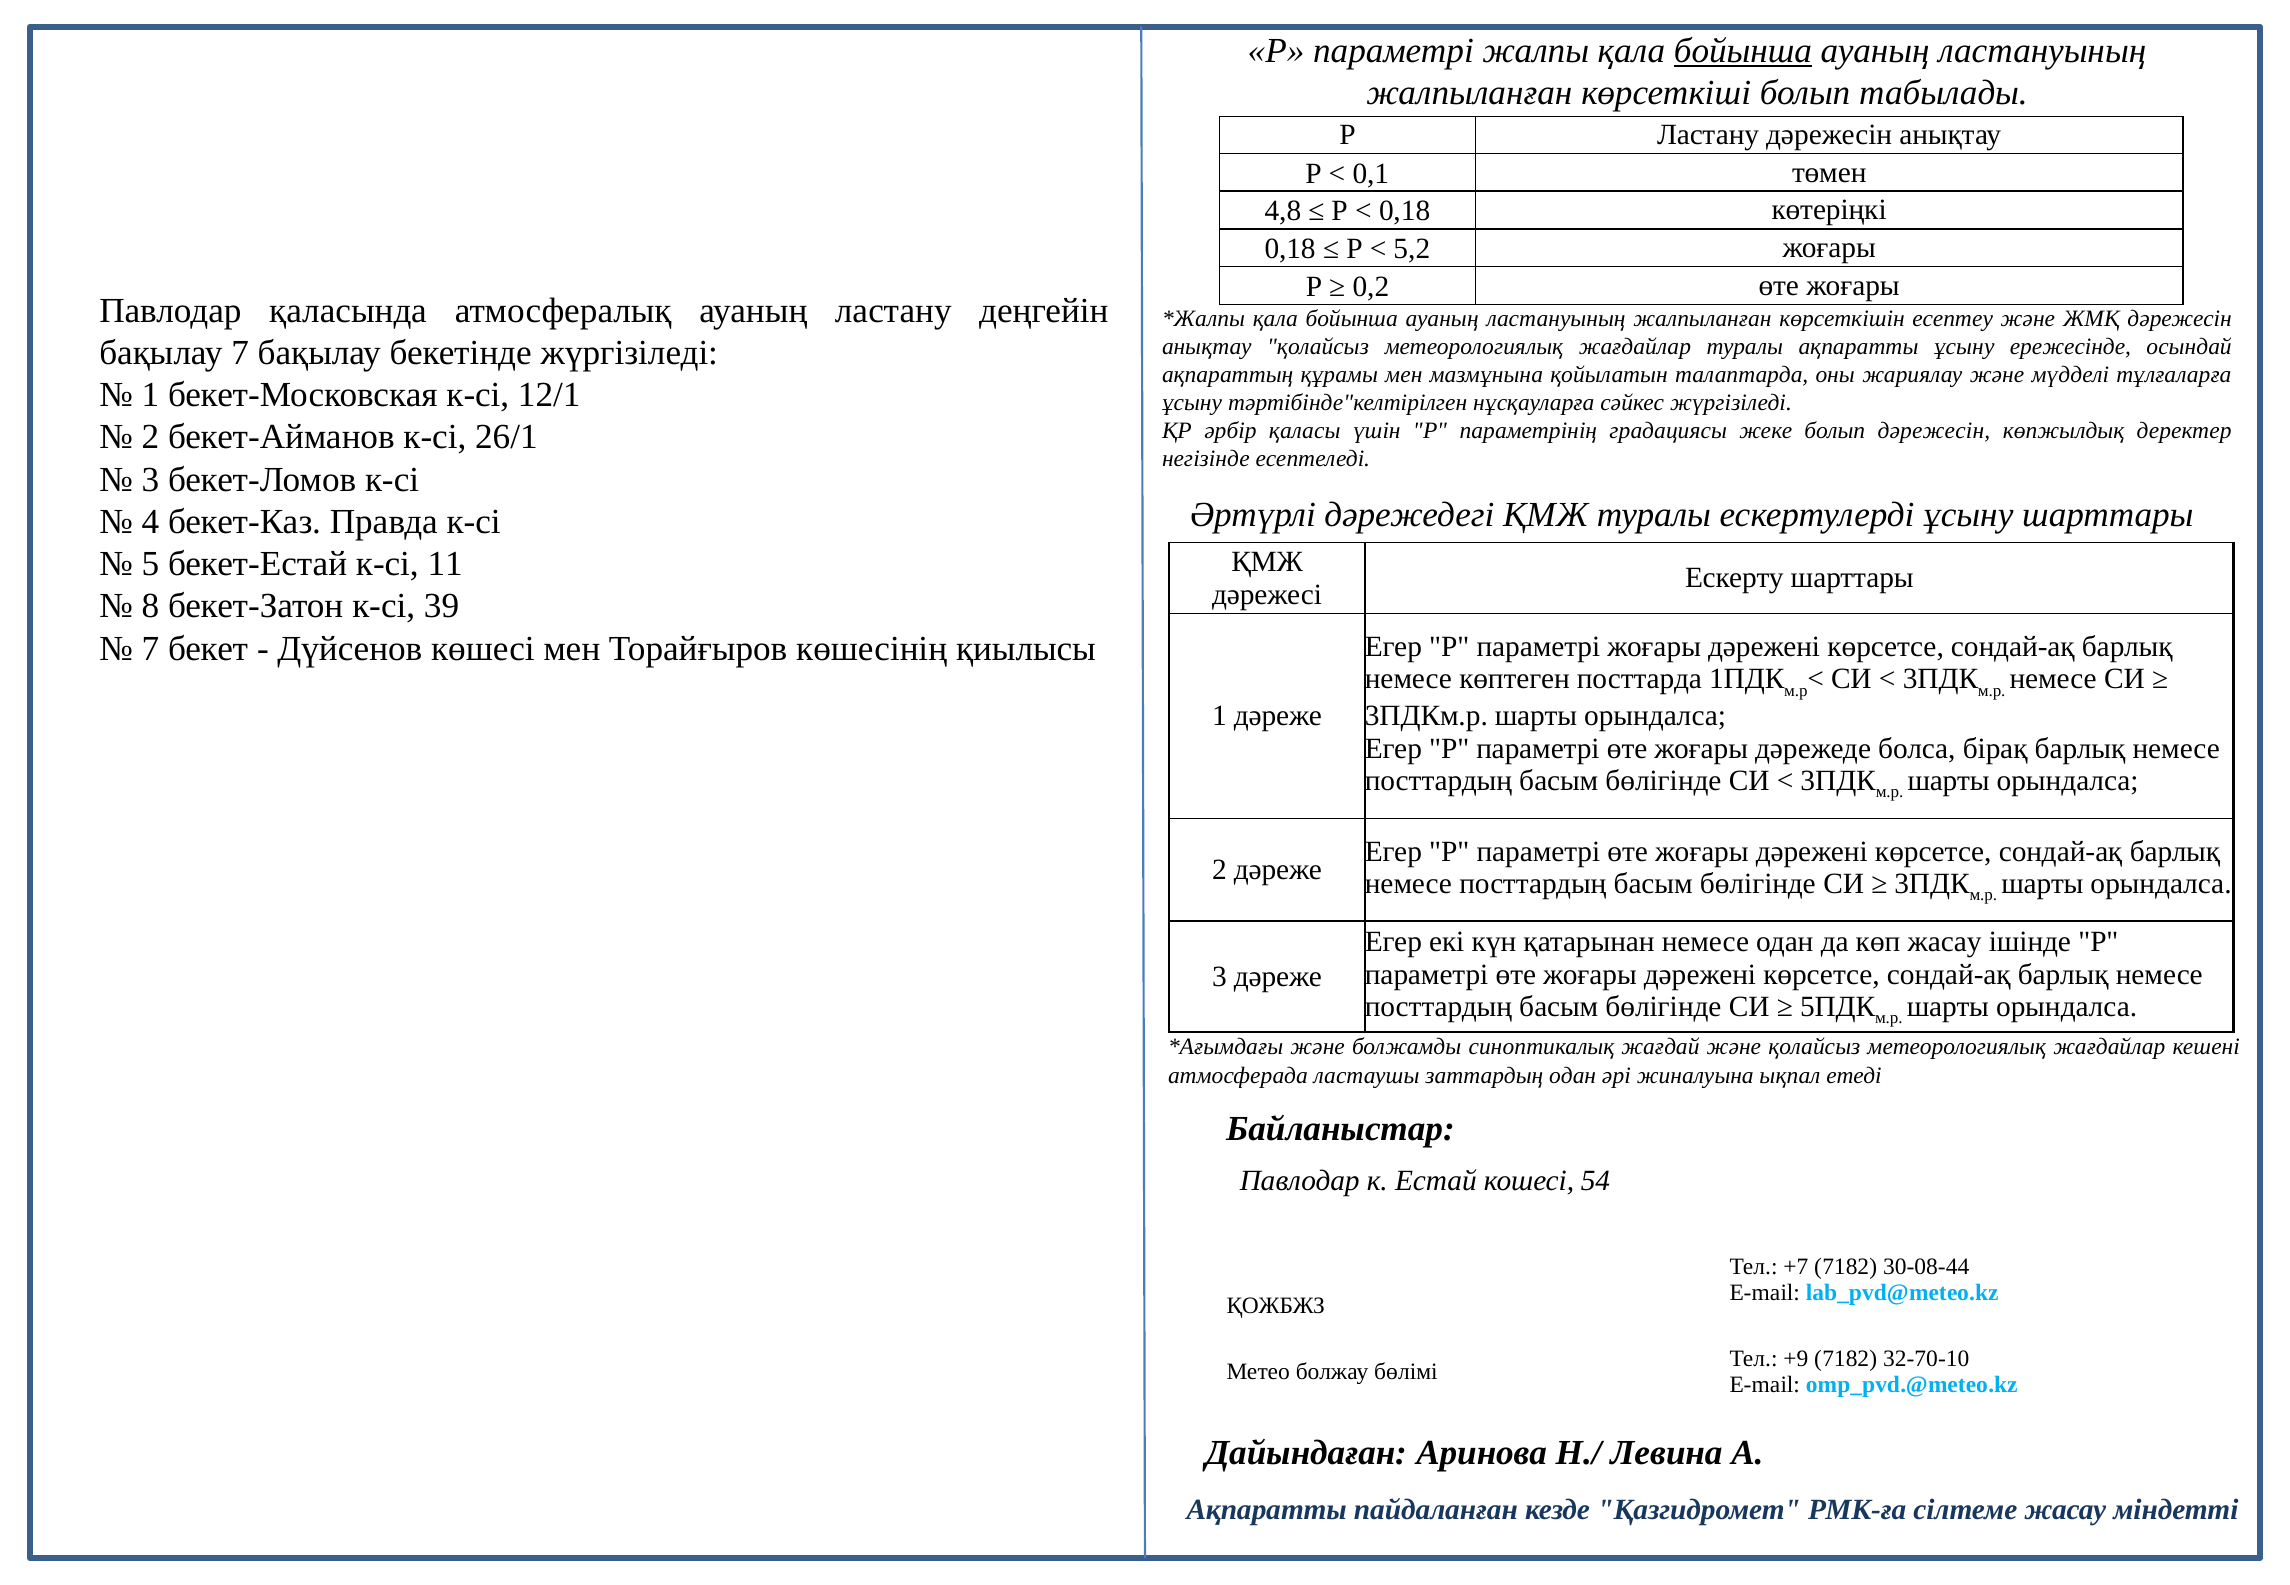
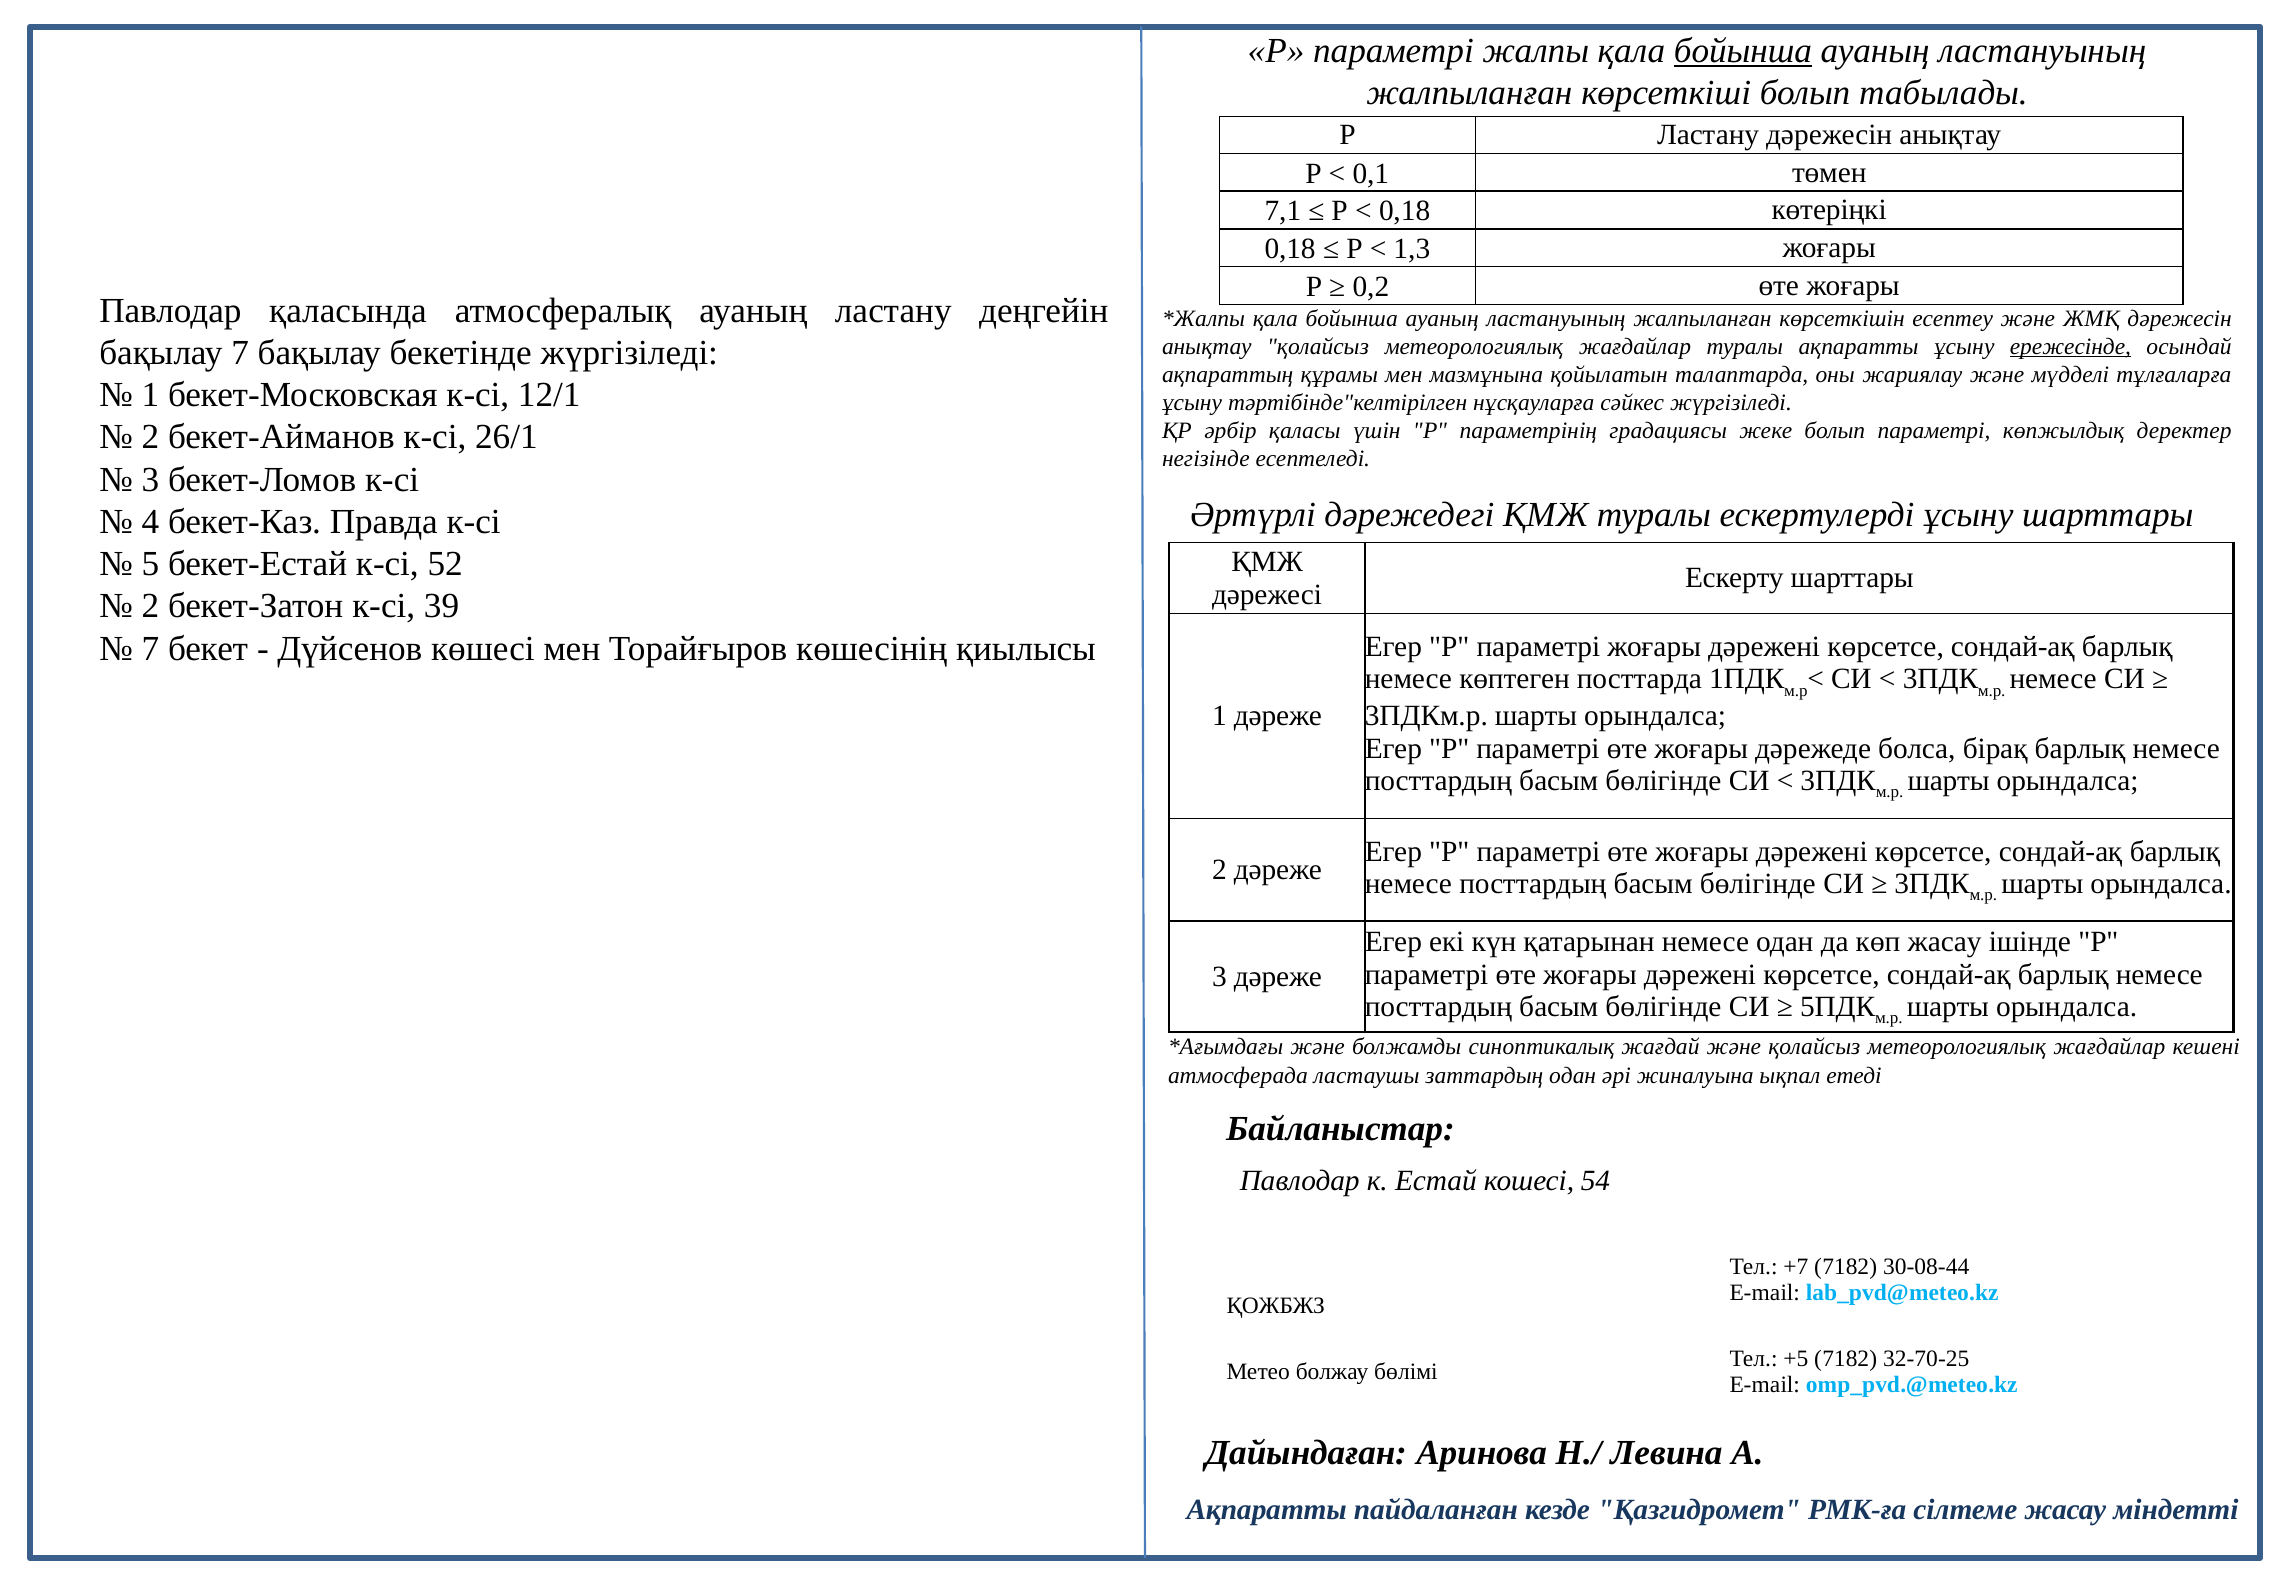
4,8: 4,8 -> 7,1
5,2: 5,2 -> 1,3
ережесінде underline: none -> present
болып дәрежесін: дәрежесін -> параметрі
11: 11 -> 52
8 at (150, 606): 8 -> 2
+9: +9 -> +5
32-70-10: 32-70-10 -> 32-70-25
